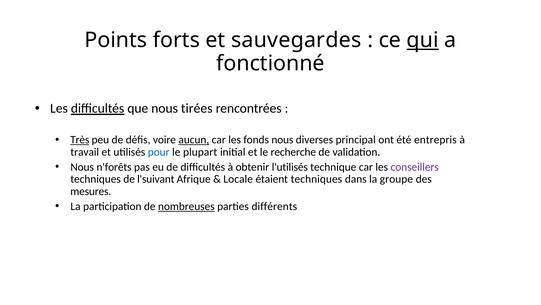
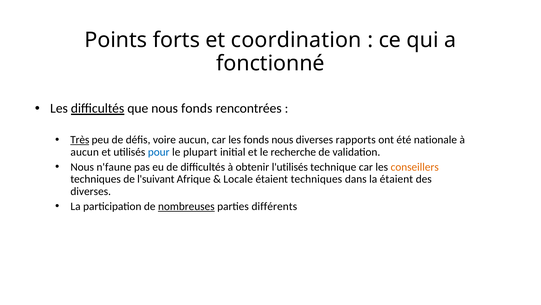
sauvegardes: sauvegardes -> coordination
qui underline: present -> none
nous tirées: tirées -> fonds
aucun at (194, 139) underline: present -> none
principal: principal -> rapports
entrepris: entrepris -> nationale
travail at (85, 152): travail -> aucun
n'forêts: n'forêts -> n'faune
conseillers colour: purple -> orange
la groupe: groupe -> étaient
mesures at (91, 191): mesures -> diverses
